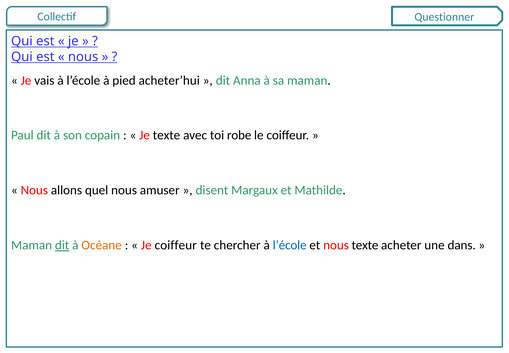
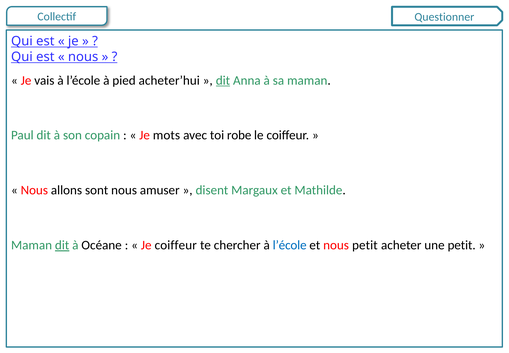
dit at (223, 80) underline: none -> present
Je texte: texte -> mots
quel: quel -> sont
Océane colour: orange -> black
nous texte: texte -> petit
une dans: dans -> petit
